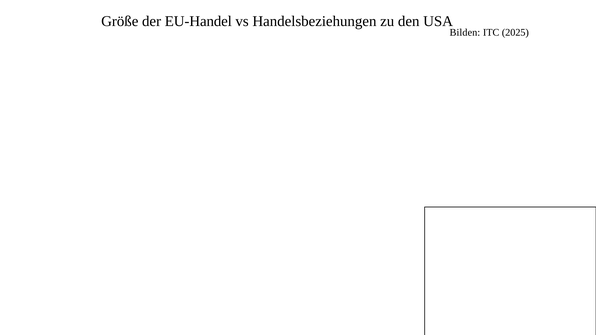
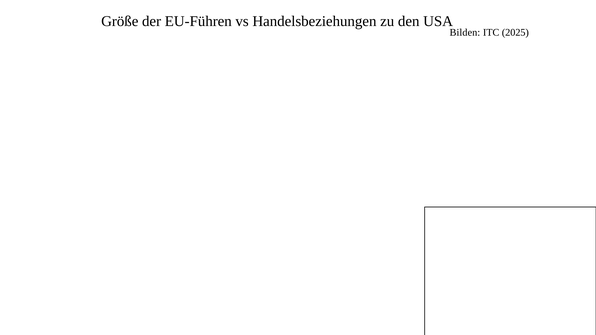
EU-Handel: EU-Handel -> EU-Führen
